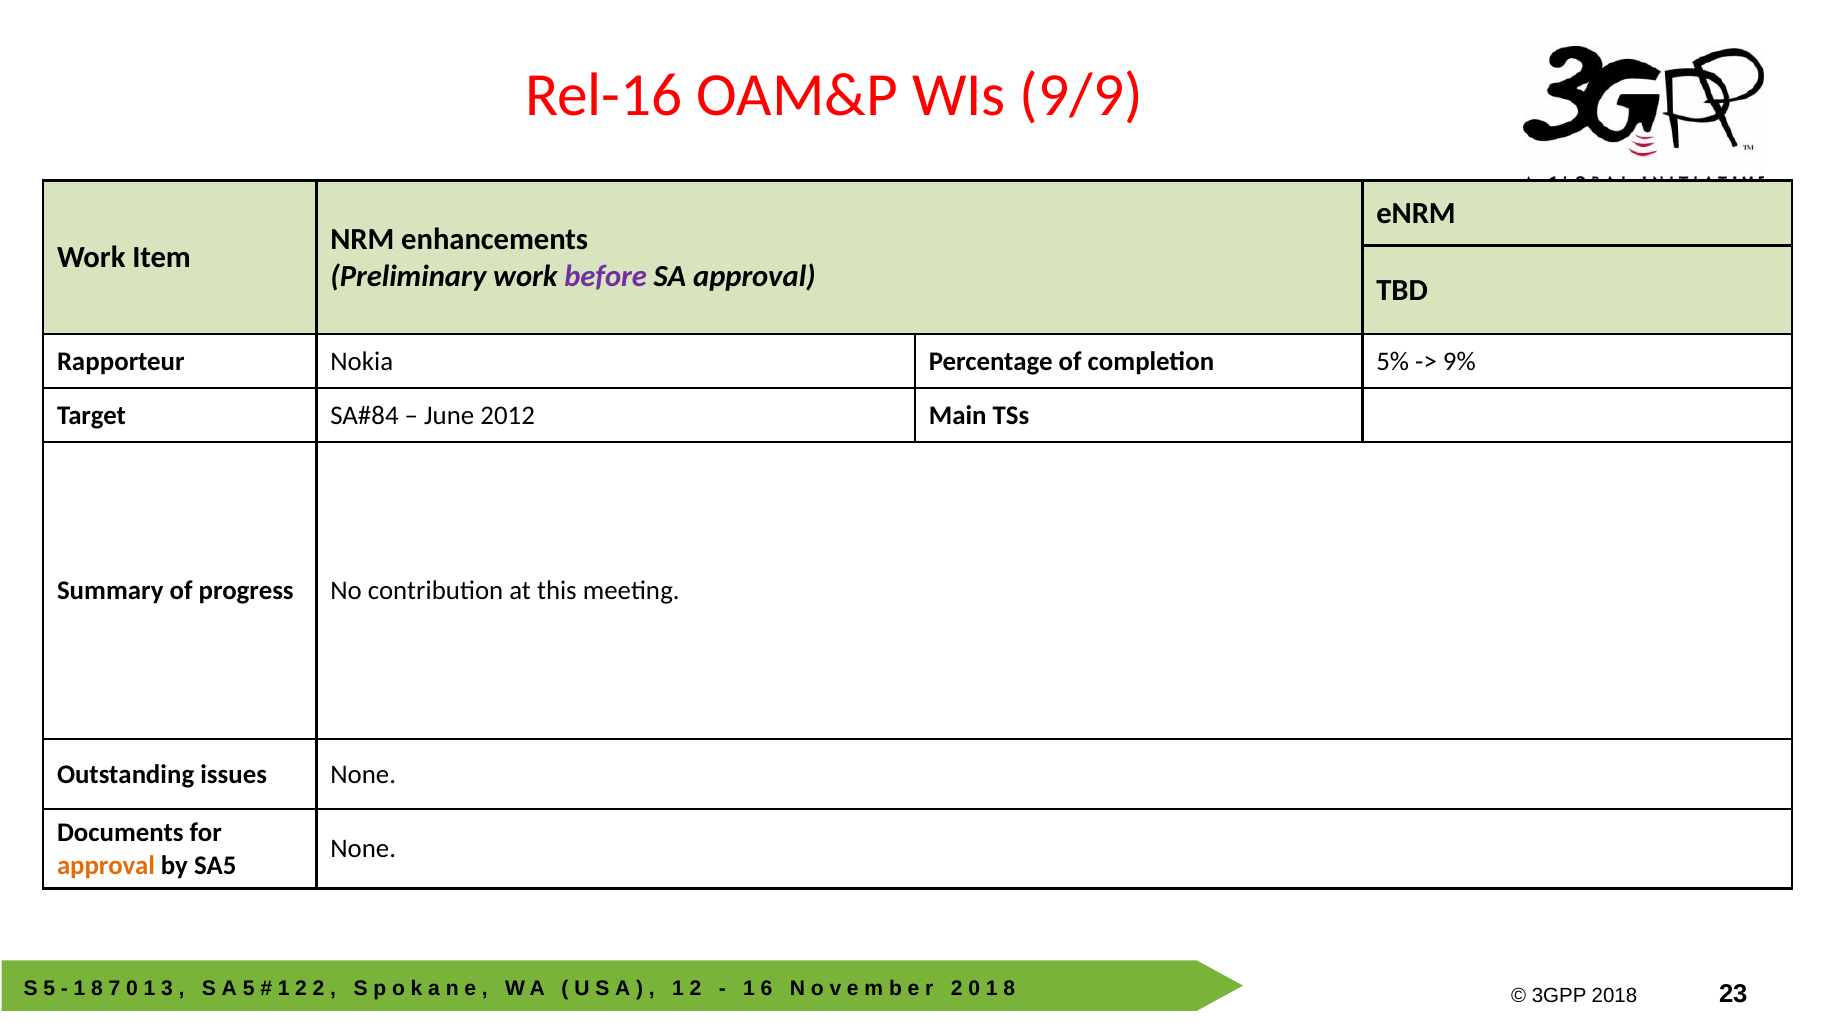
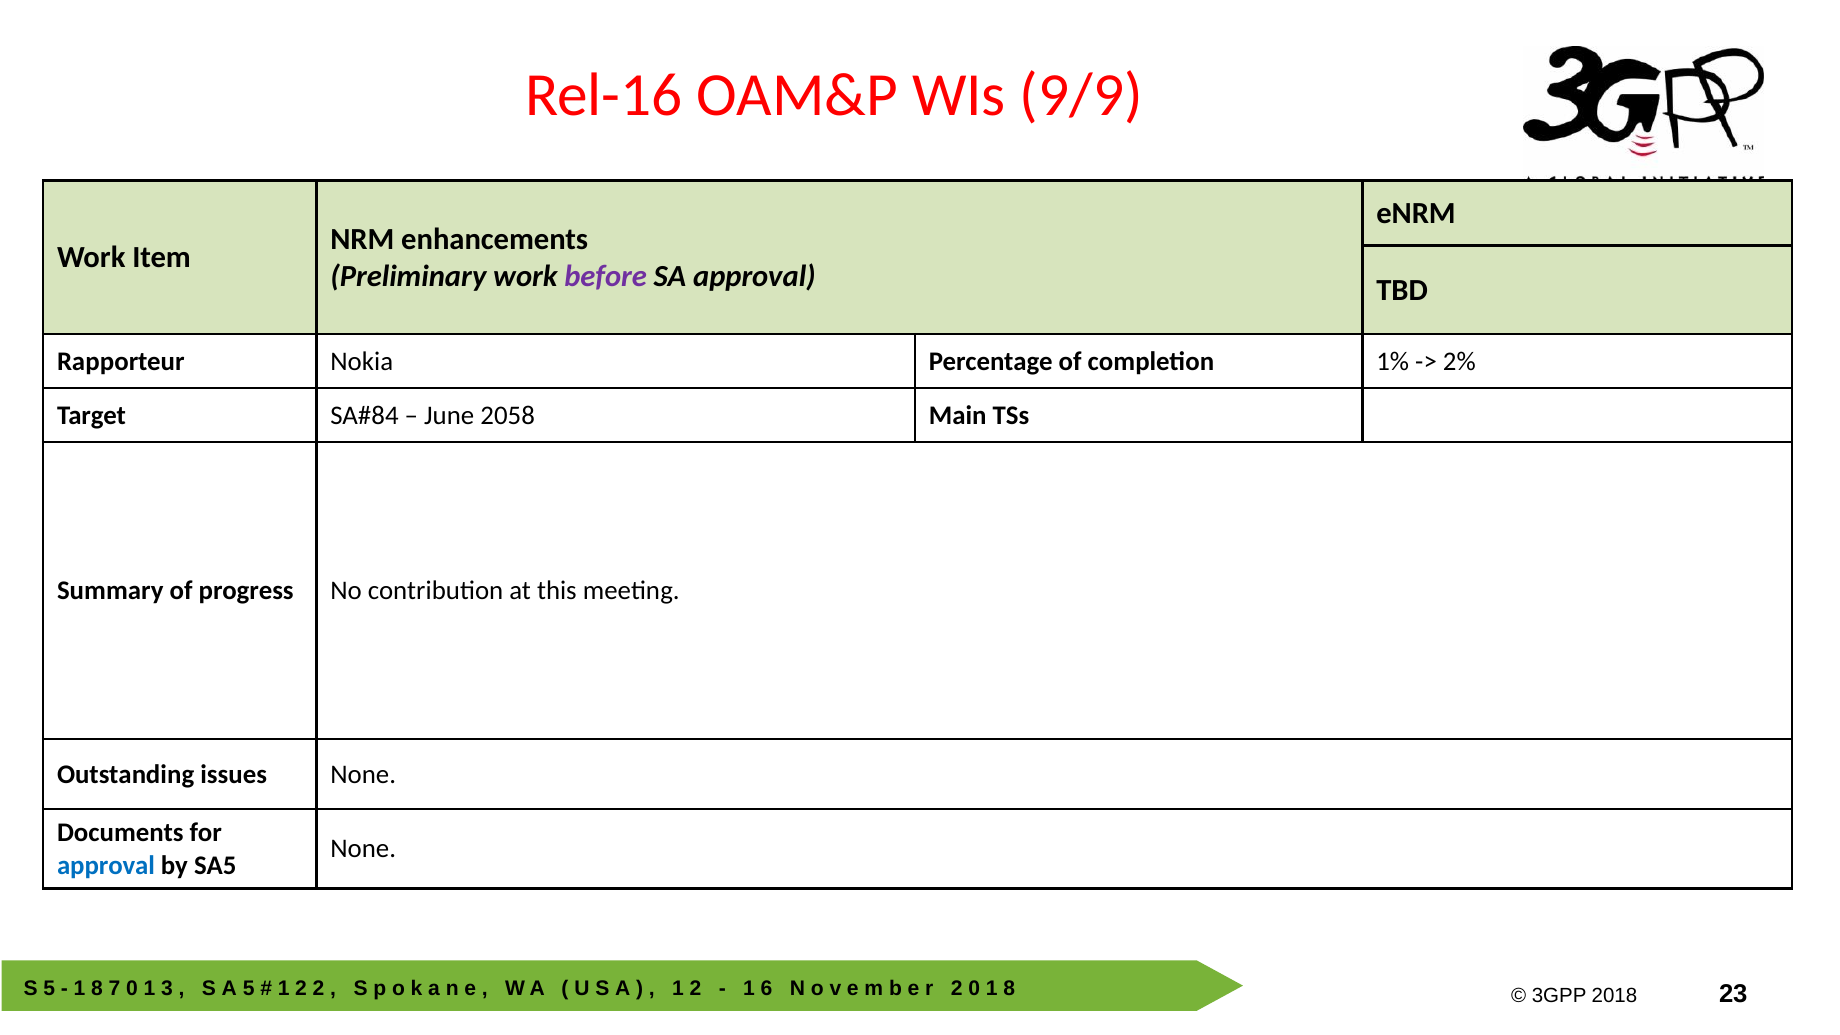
5%: 5% -> 1%
9%: 9% -> 2%
June 2012: 2012 -> 2058
approval at (106, 865) colour: orange -> blue
